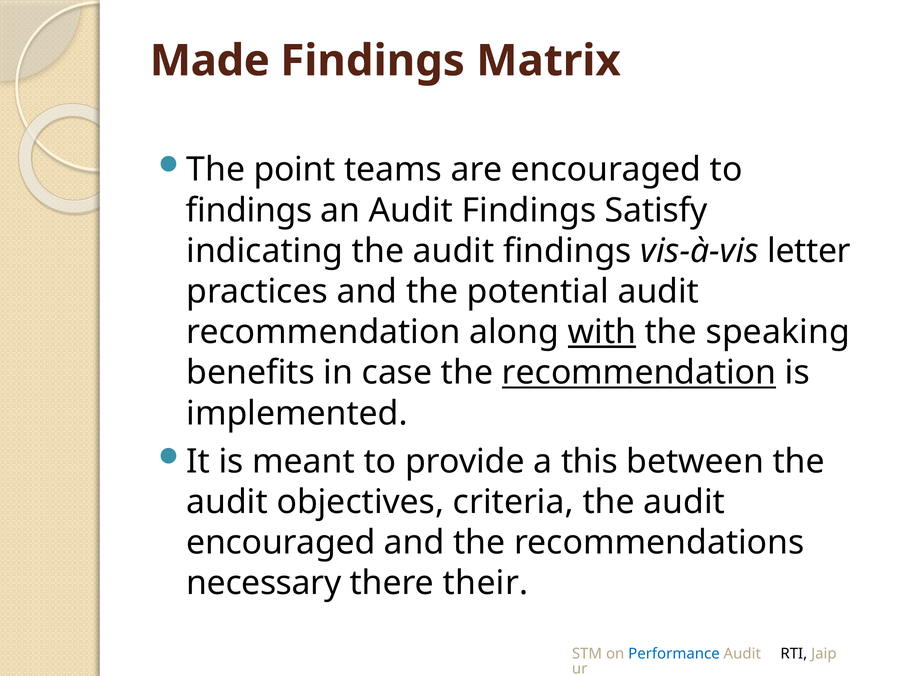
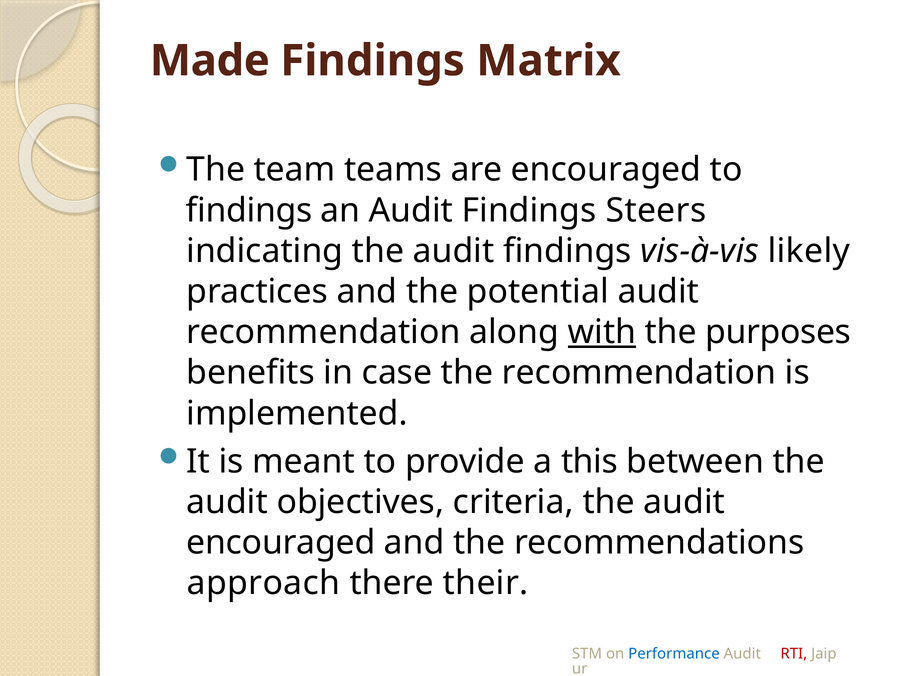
point: point -> team
Satisfy: Satisfy -> Steers
letter: letter -> likely
speaking: speaking -> purposes
recommendation at (639, 373) underline: present -> none
necessary: necessary -> approach
RTI colour: black -> red
